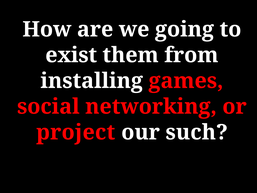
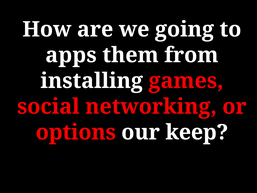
exist: exist -> apps
project: project -> options
such: such -> keep
